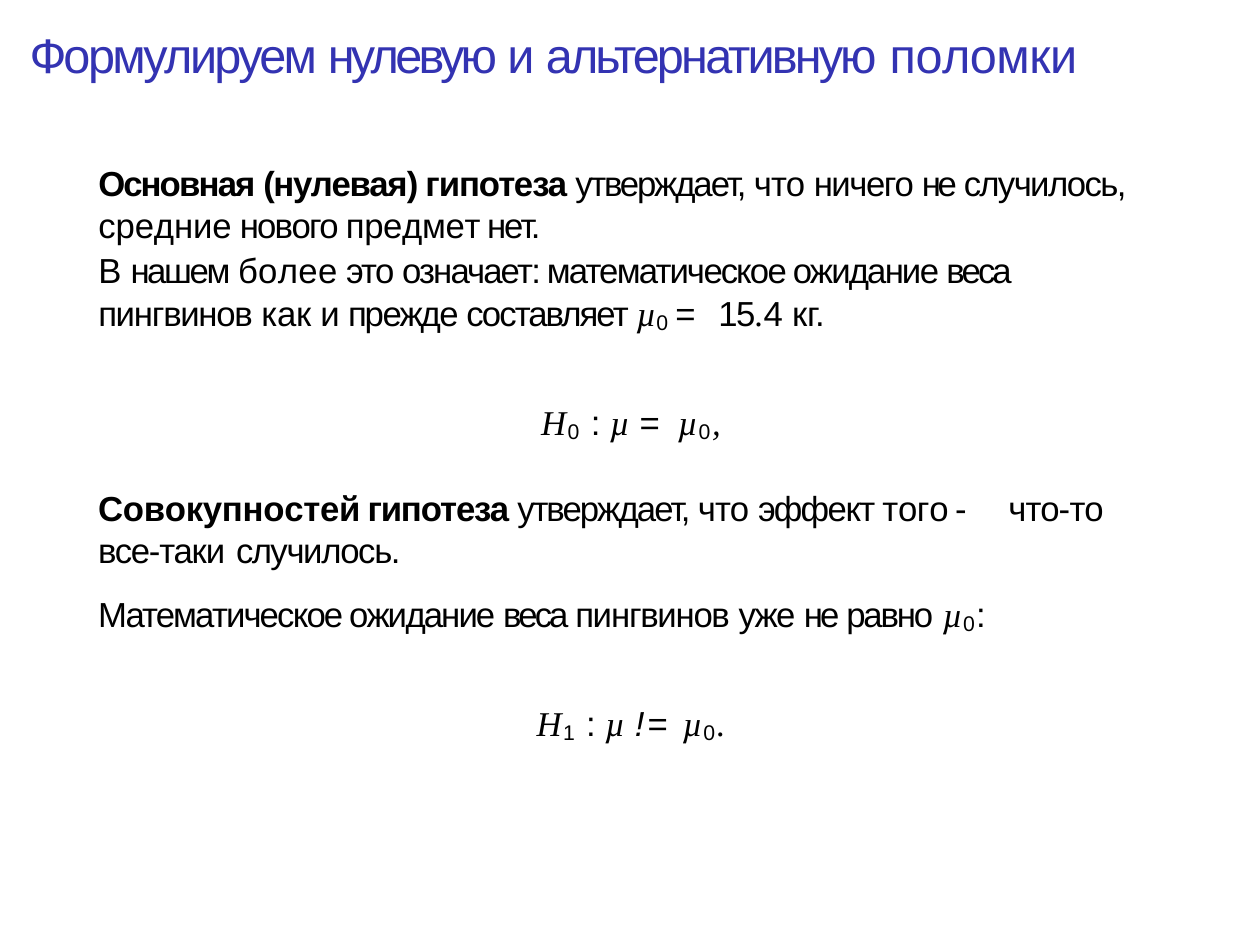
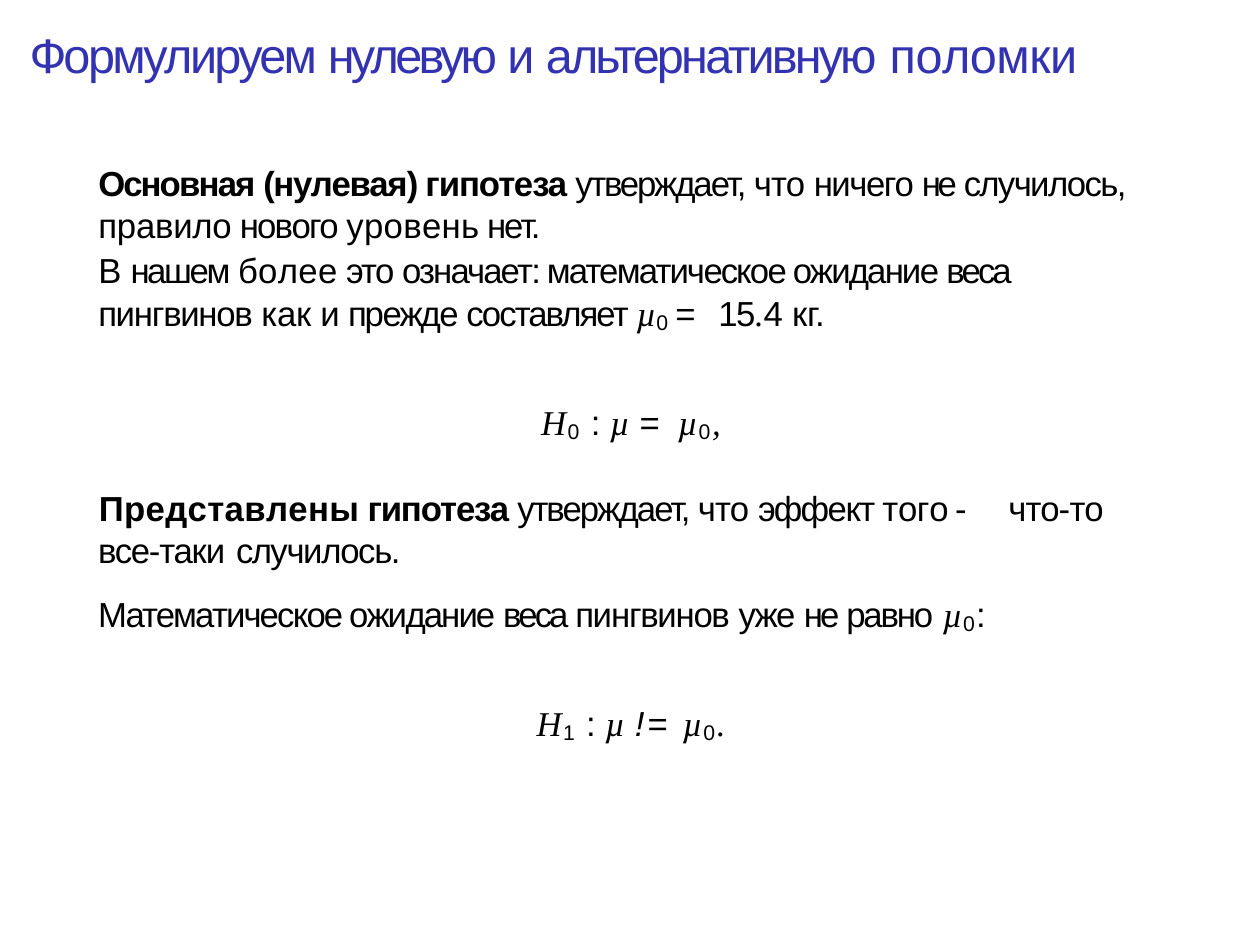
средние: средние -> правило
предмет: предмет -> уровень
Совокупностей: Совокупностей -> Представлены
